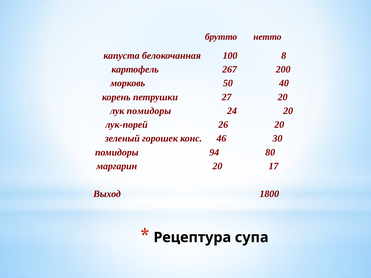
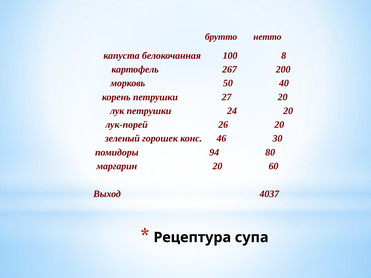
лук помидоры: помидоры -> петрушки
17: 17 -> 60
1800: 1800 -> 4037
